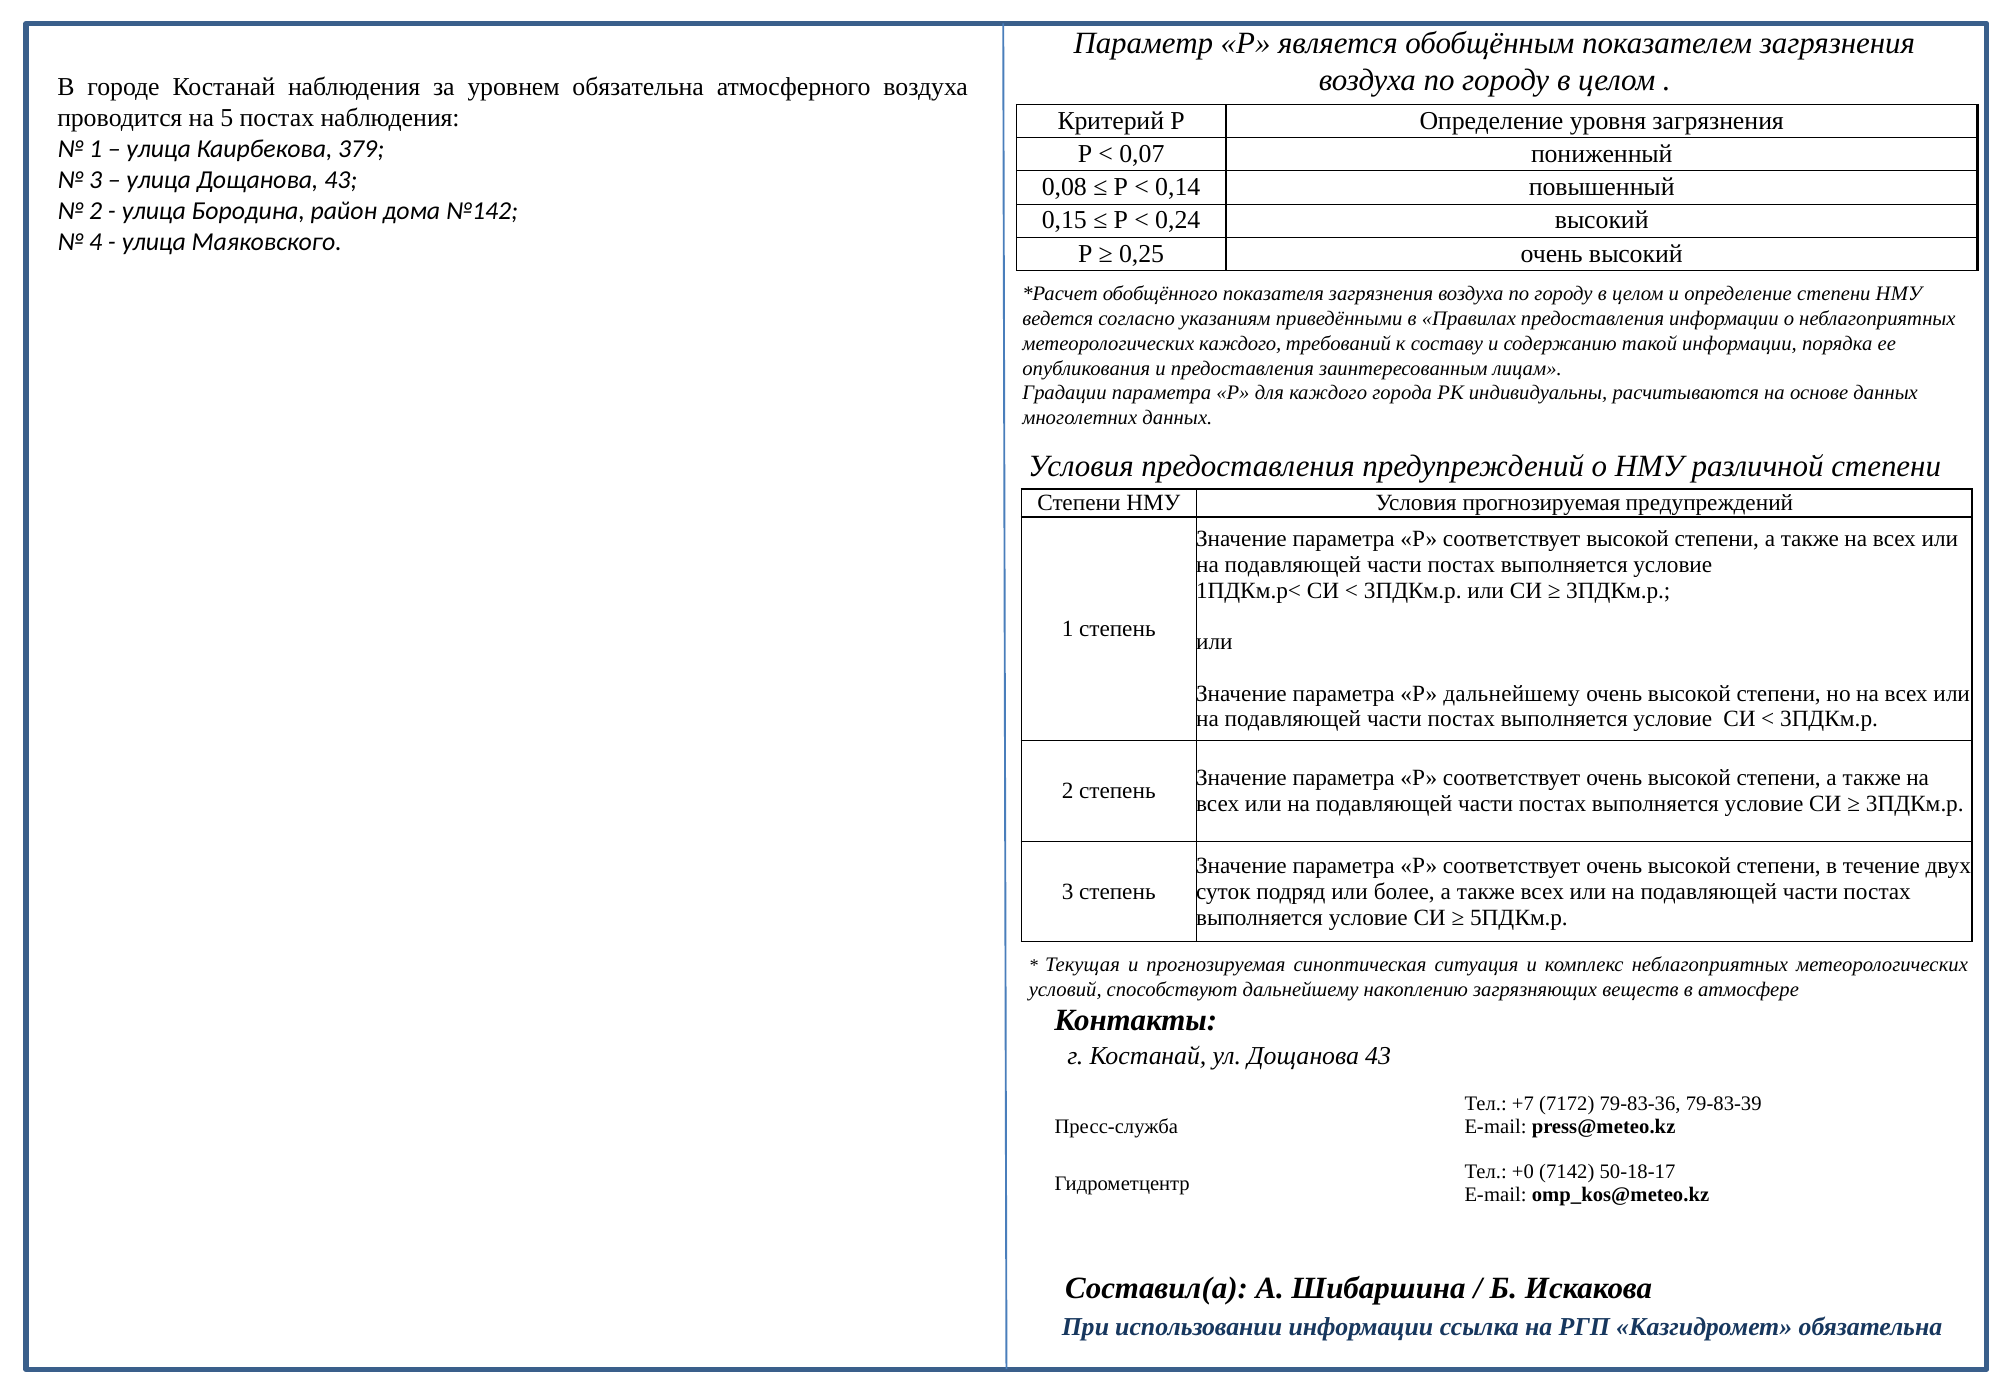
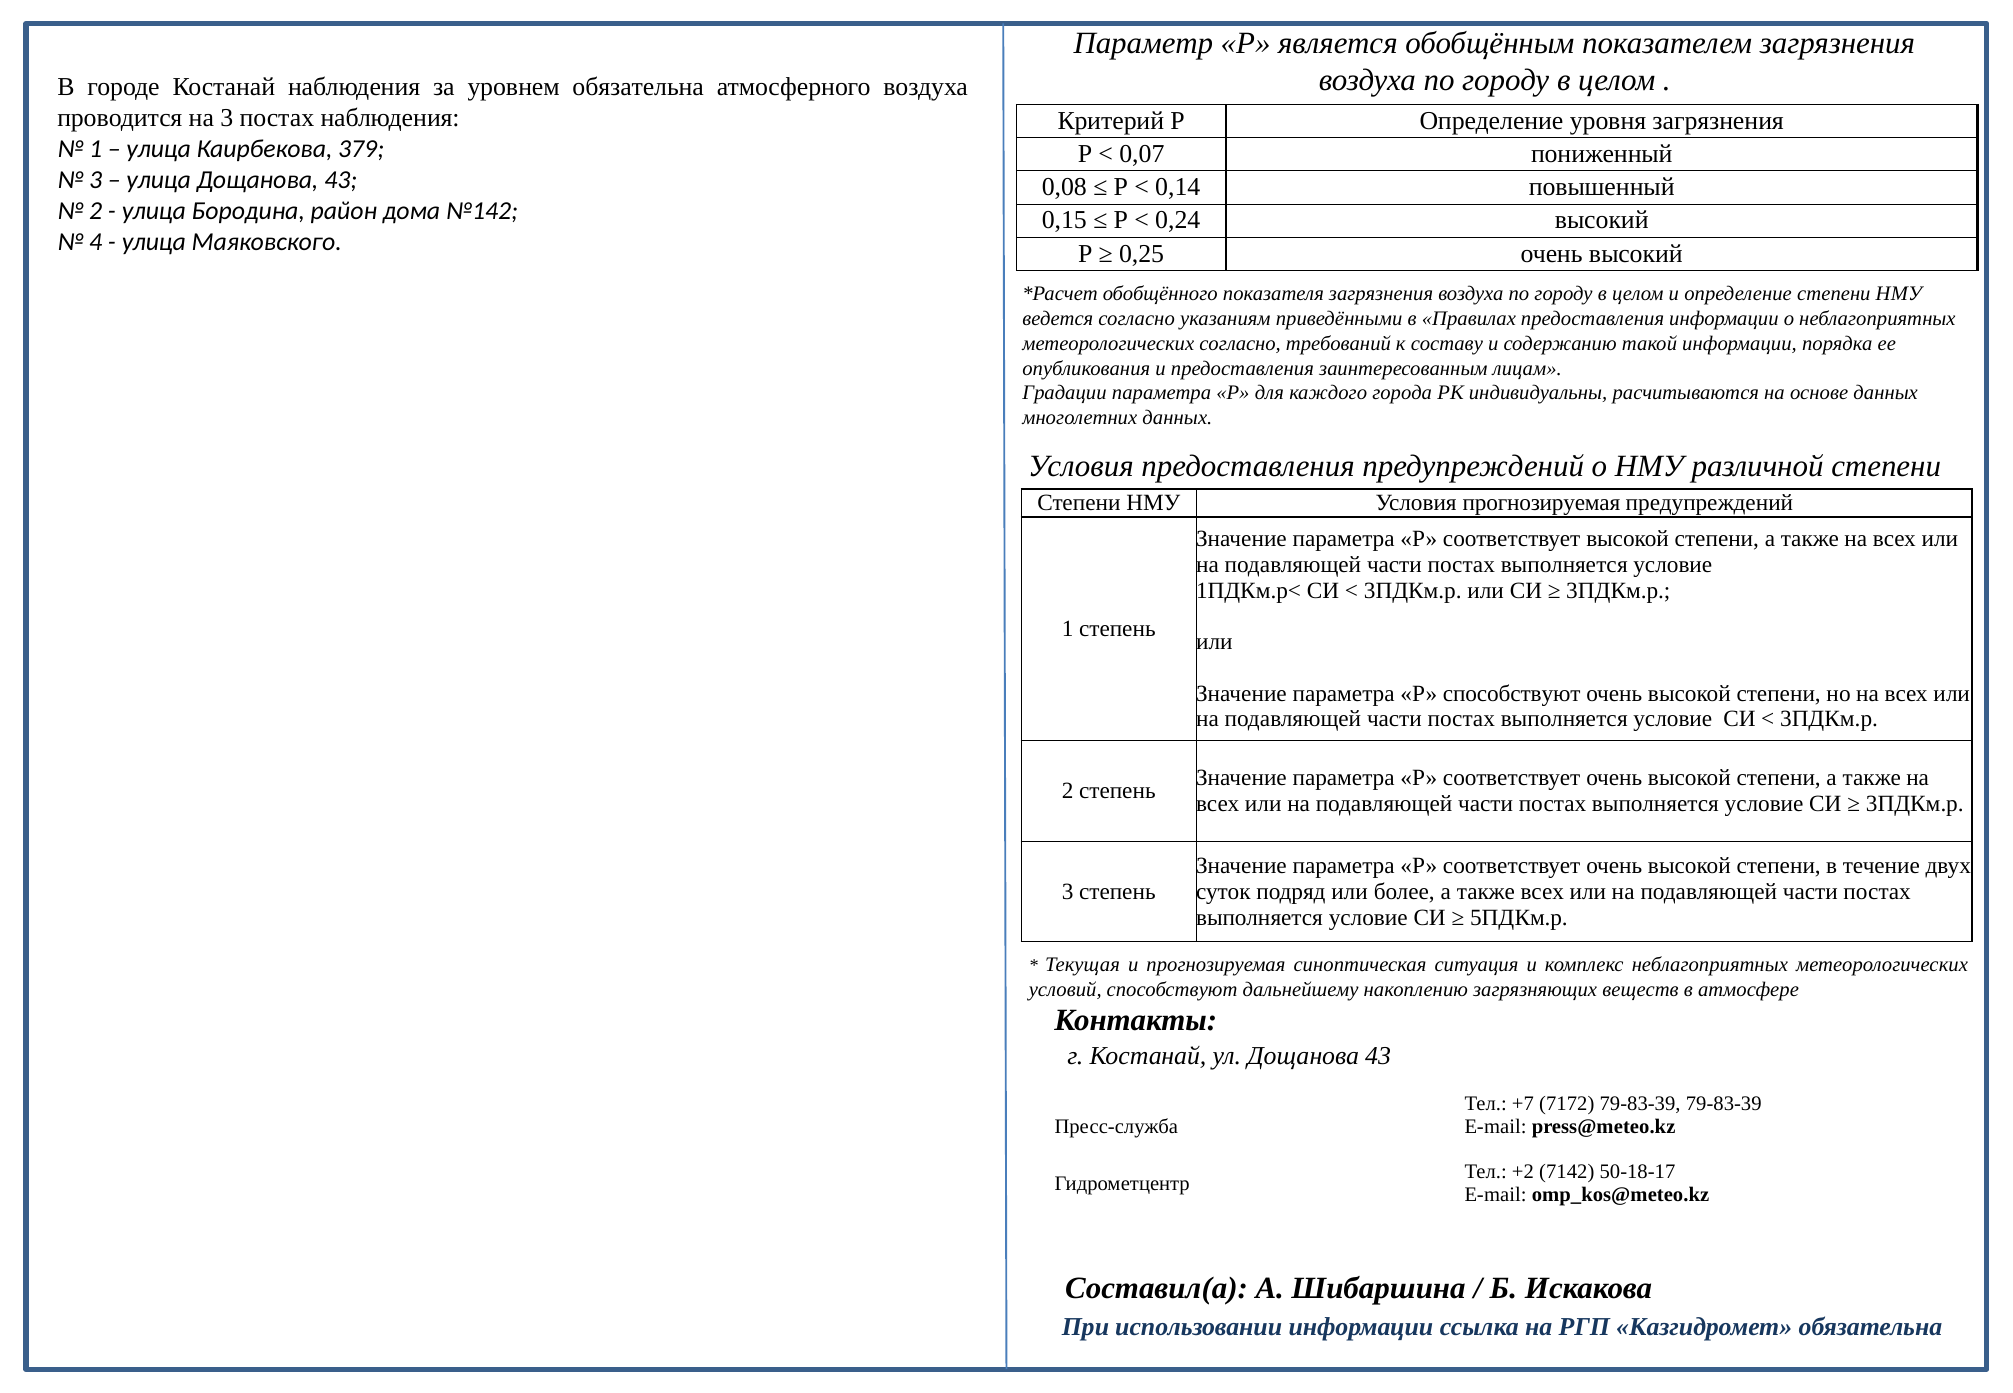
на 5: 5 -> 3
метеорологических каждого: каждого -> согласно
Р дальнейшему: дальнейшему -> способствуют
7172 79-83-36: 79-83-36 -> 79-83-39
+0: +0 -> +2
